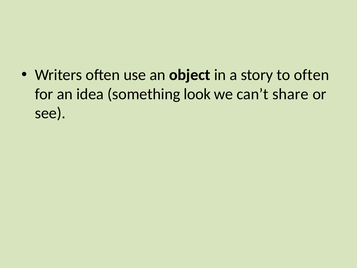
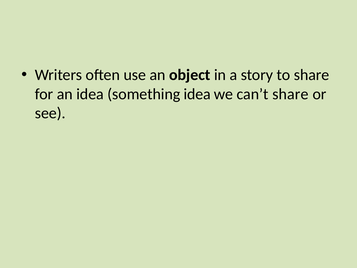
to often: often -> share
something look: look -> idea
